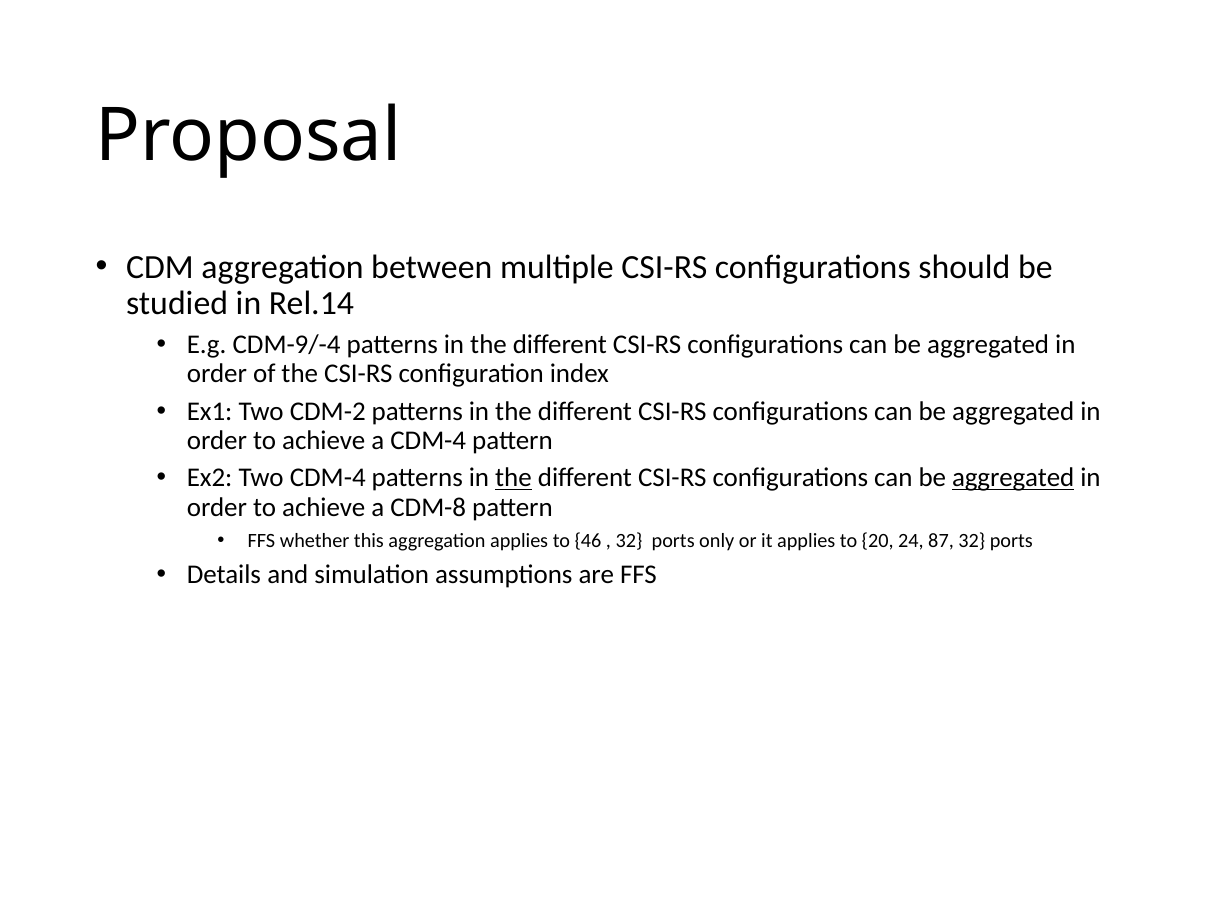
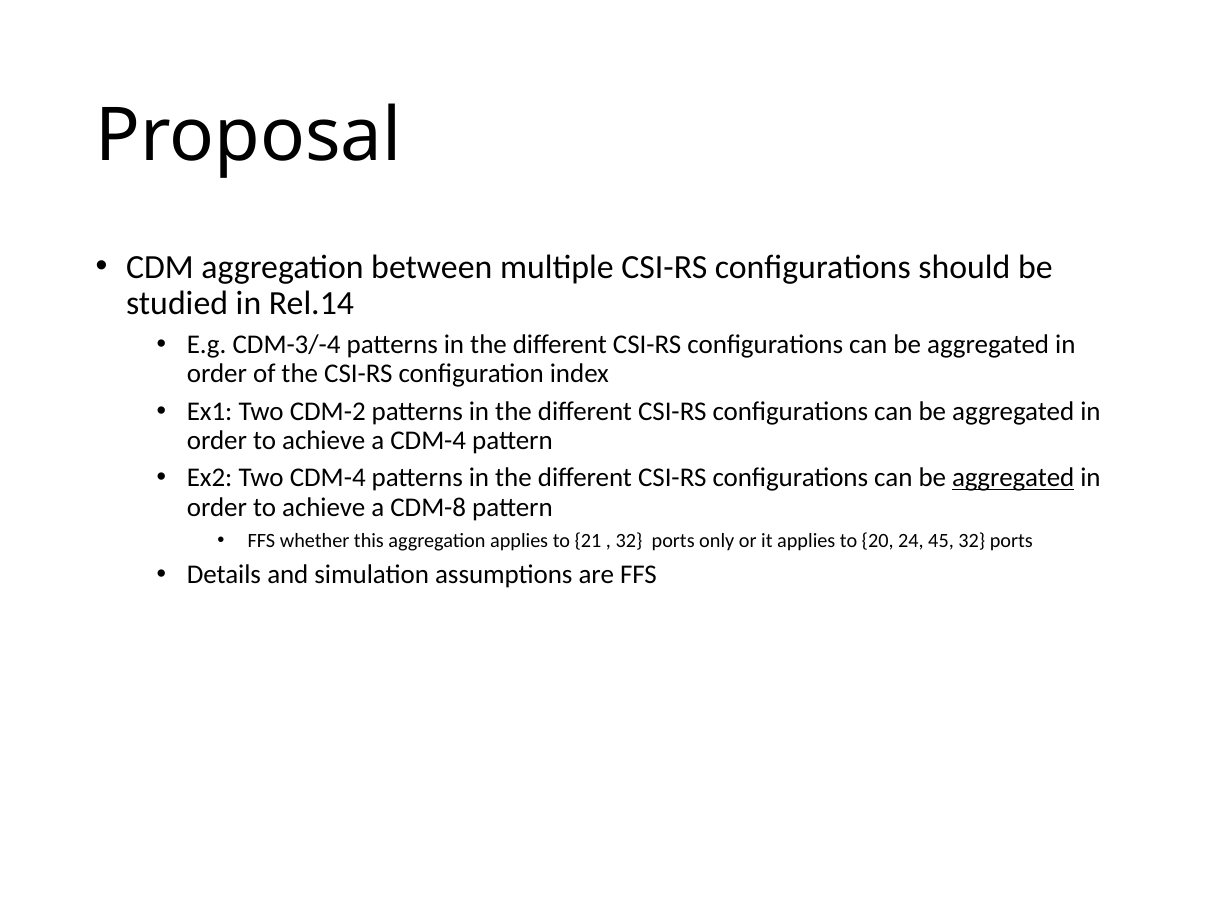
CDM-9/-4: CDM-9/-4 -> CDM-3/-4
the at (514, 478) underline: present -> none
46: 46 -> 21
87: 87 -> 45
